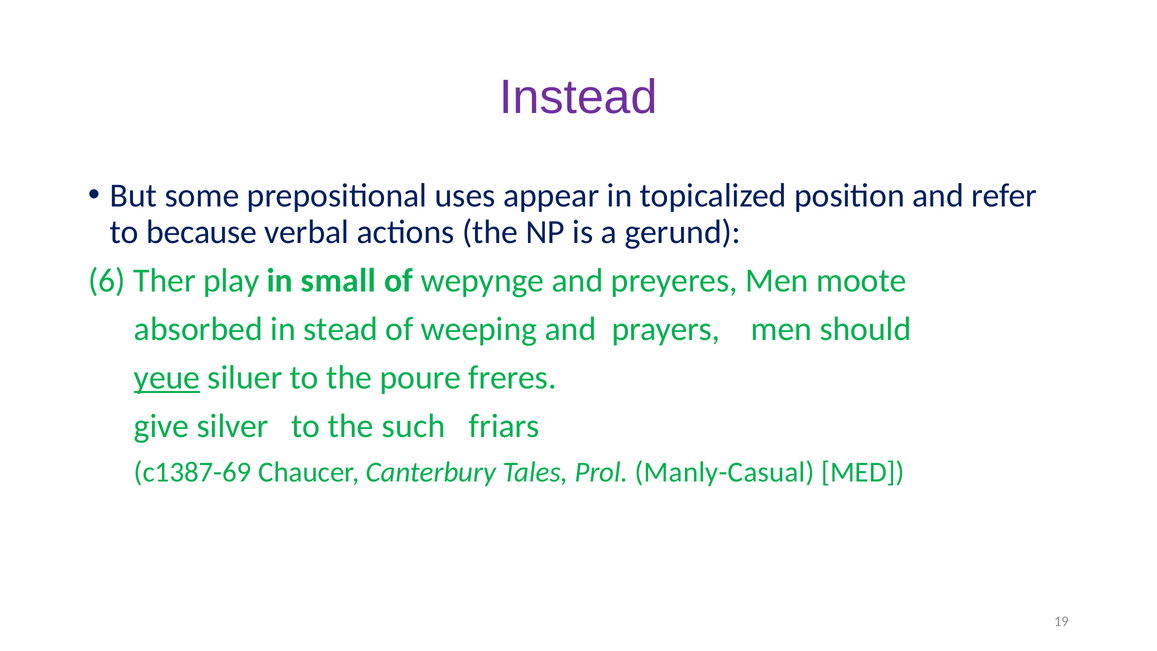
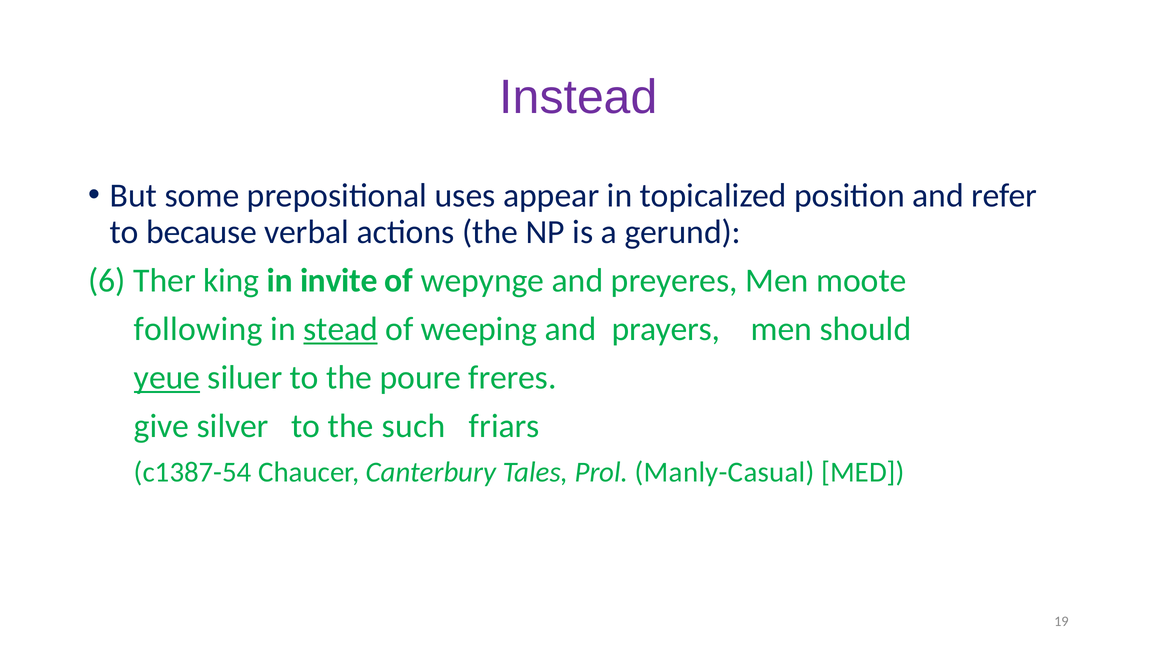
play: play -> king
small: small -> invite
absorbed: absorbed -> following
stead underline: none -> present
c1387-69: c1387-69 -> c1387-54
